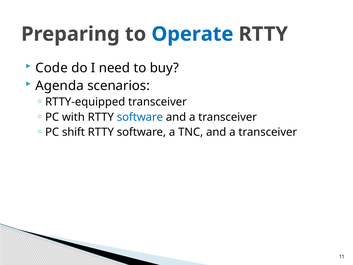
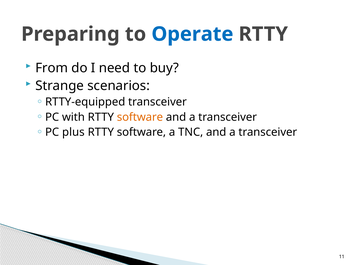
Code: Code -> From
Agenda: Agenda -> Strange
software at (140, 117) colour: blue -> orange
shift: shift -> plus
